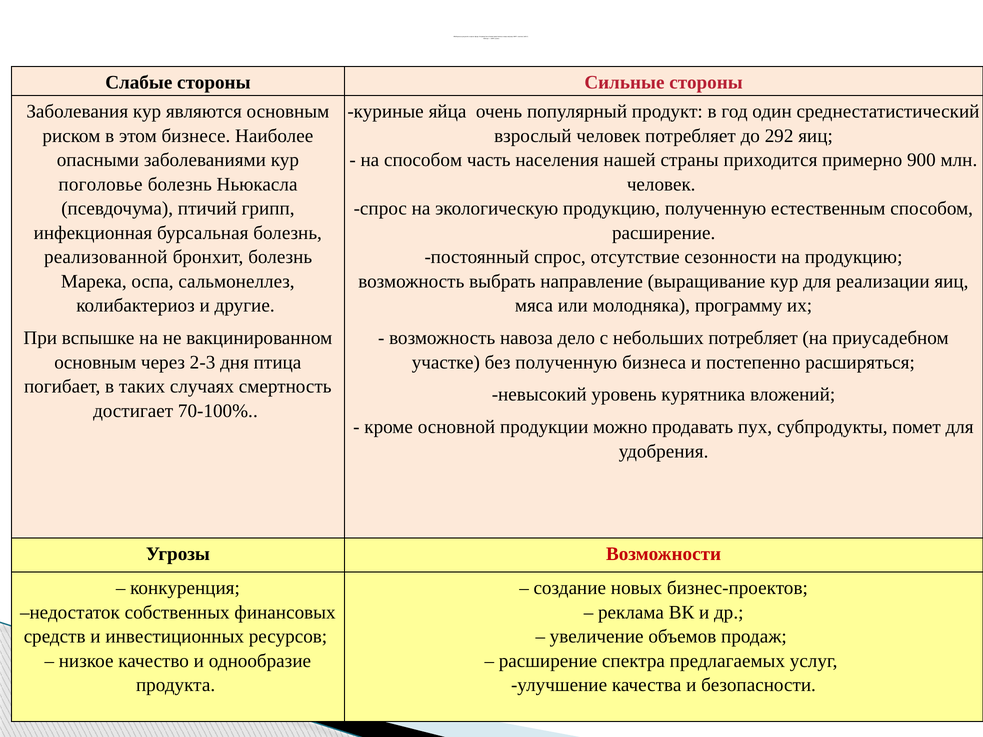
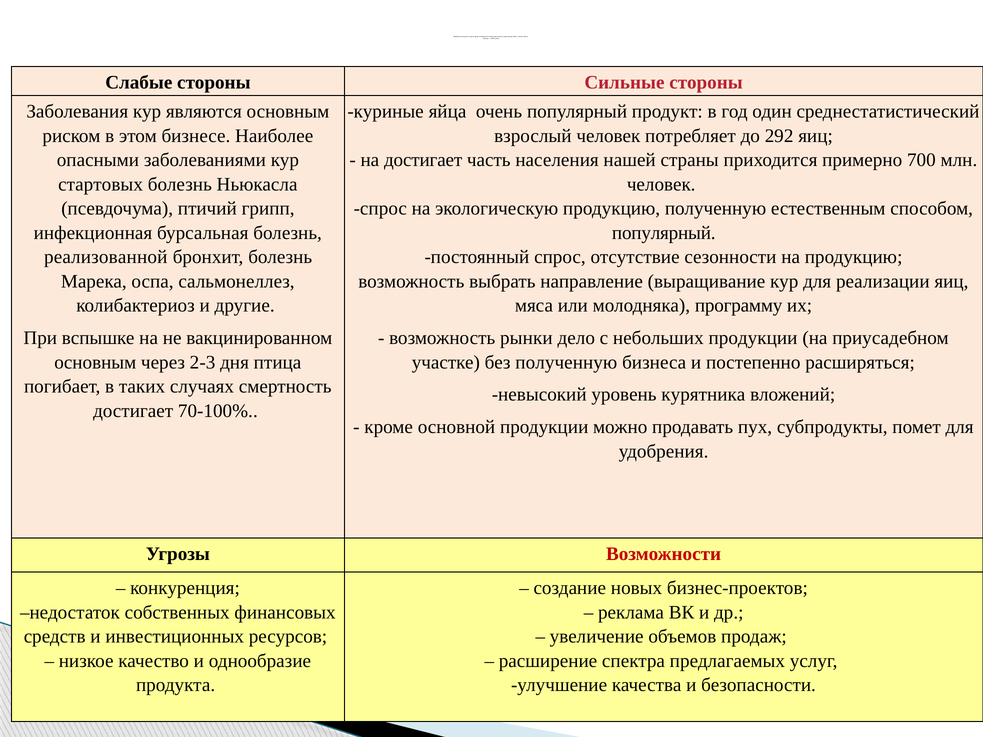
на способом: способом -> достигает
900: 900 -> 700
поголовье: поголовье -> стартовых
расширение at (664, 233): расширение -> популярный
навоза: навоза -> рынки
небольших потребляет: потребляет -> продукции
